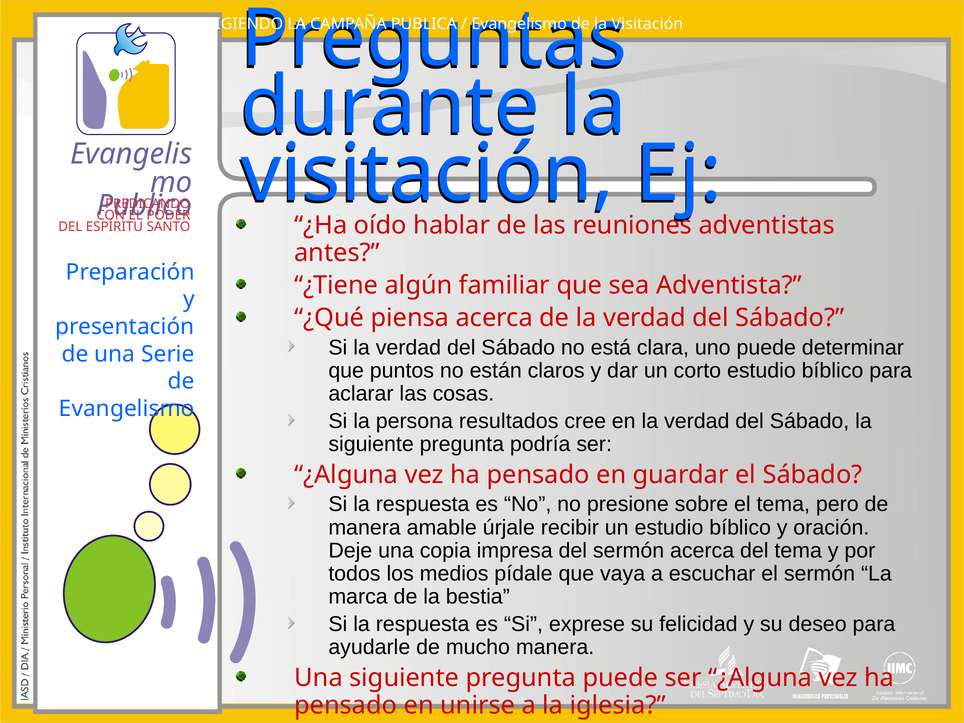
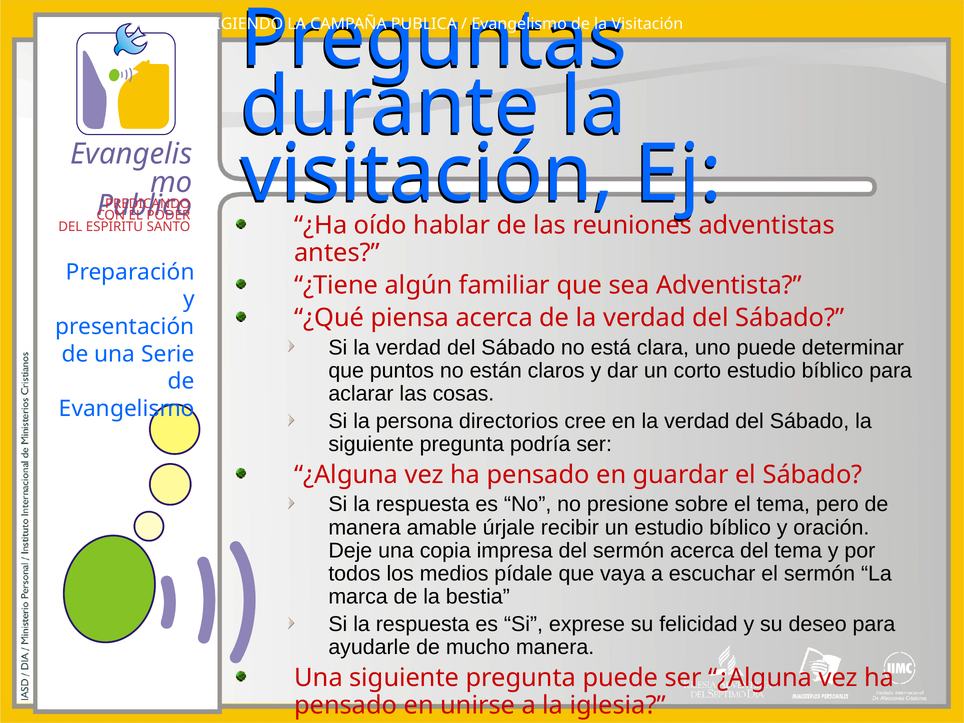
resultados: resultados -> directorios
